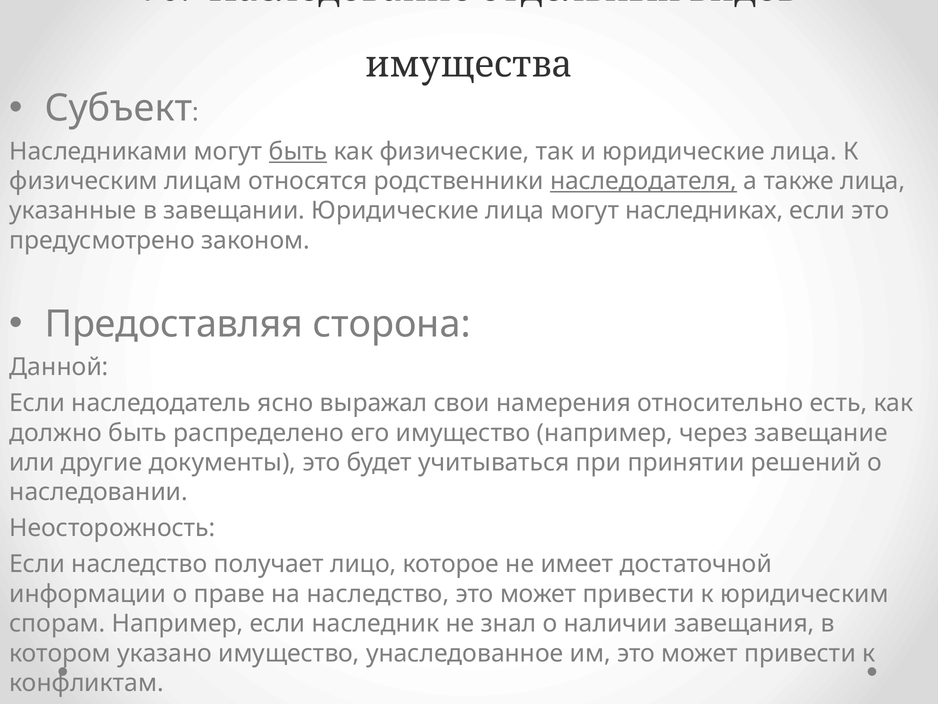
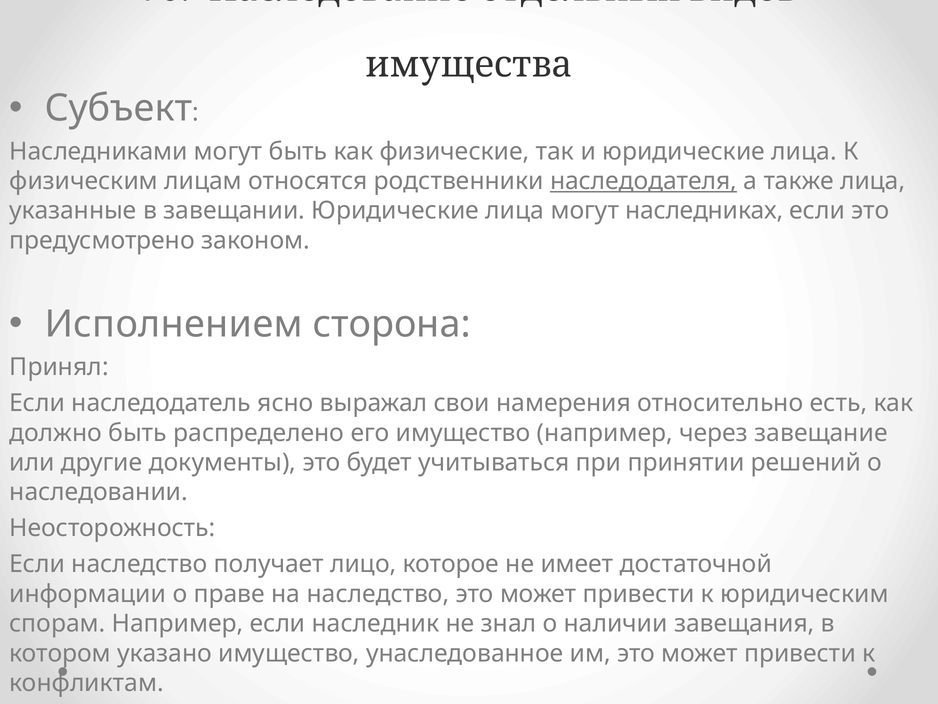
быть at (298, 151) underline: present -> none
Предоставляя: Предоставляя -> Исполнением
Данной: Данной -> Принял
